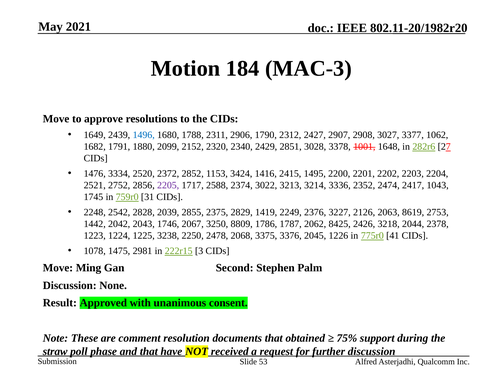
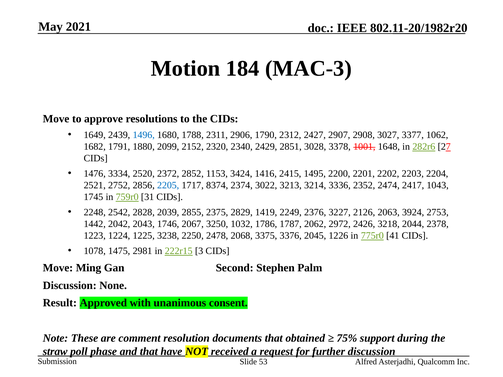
2205 colour: purple -> blue
2588: 2588 -> 8374
8619: 8619 -> 3924
8809: 8809 -> 1032
8425: 8425 -> 2972
